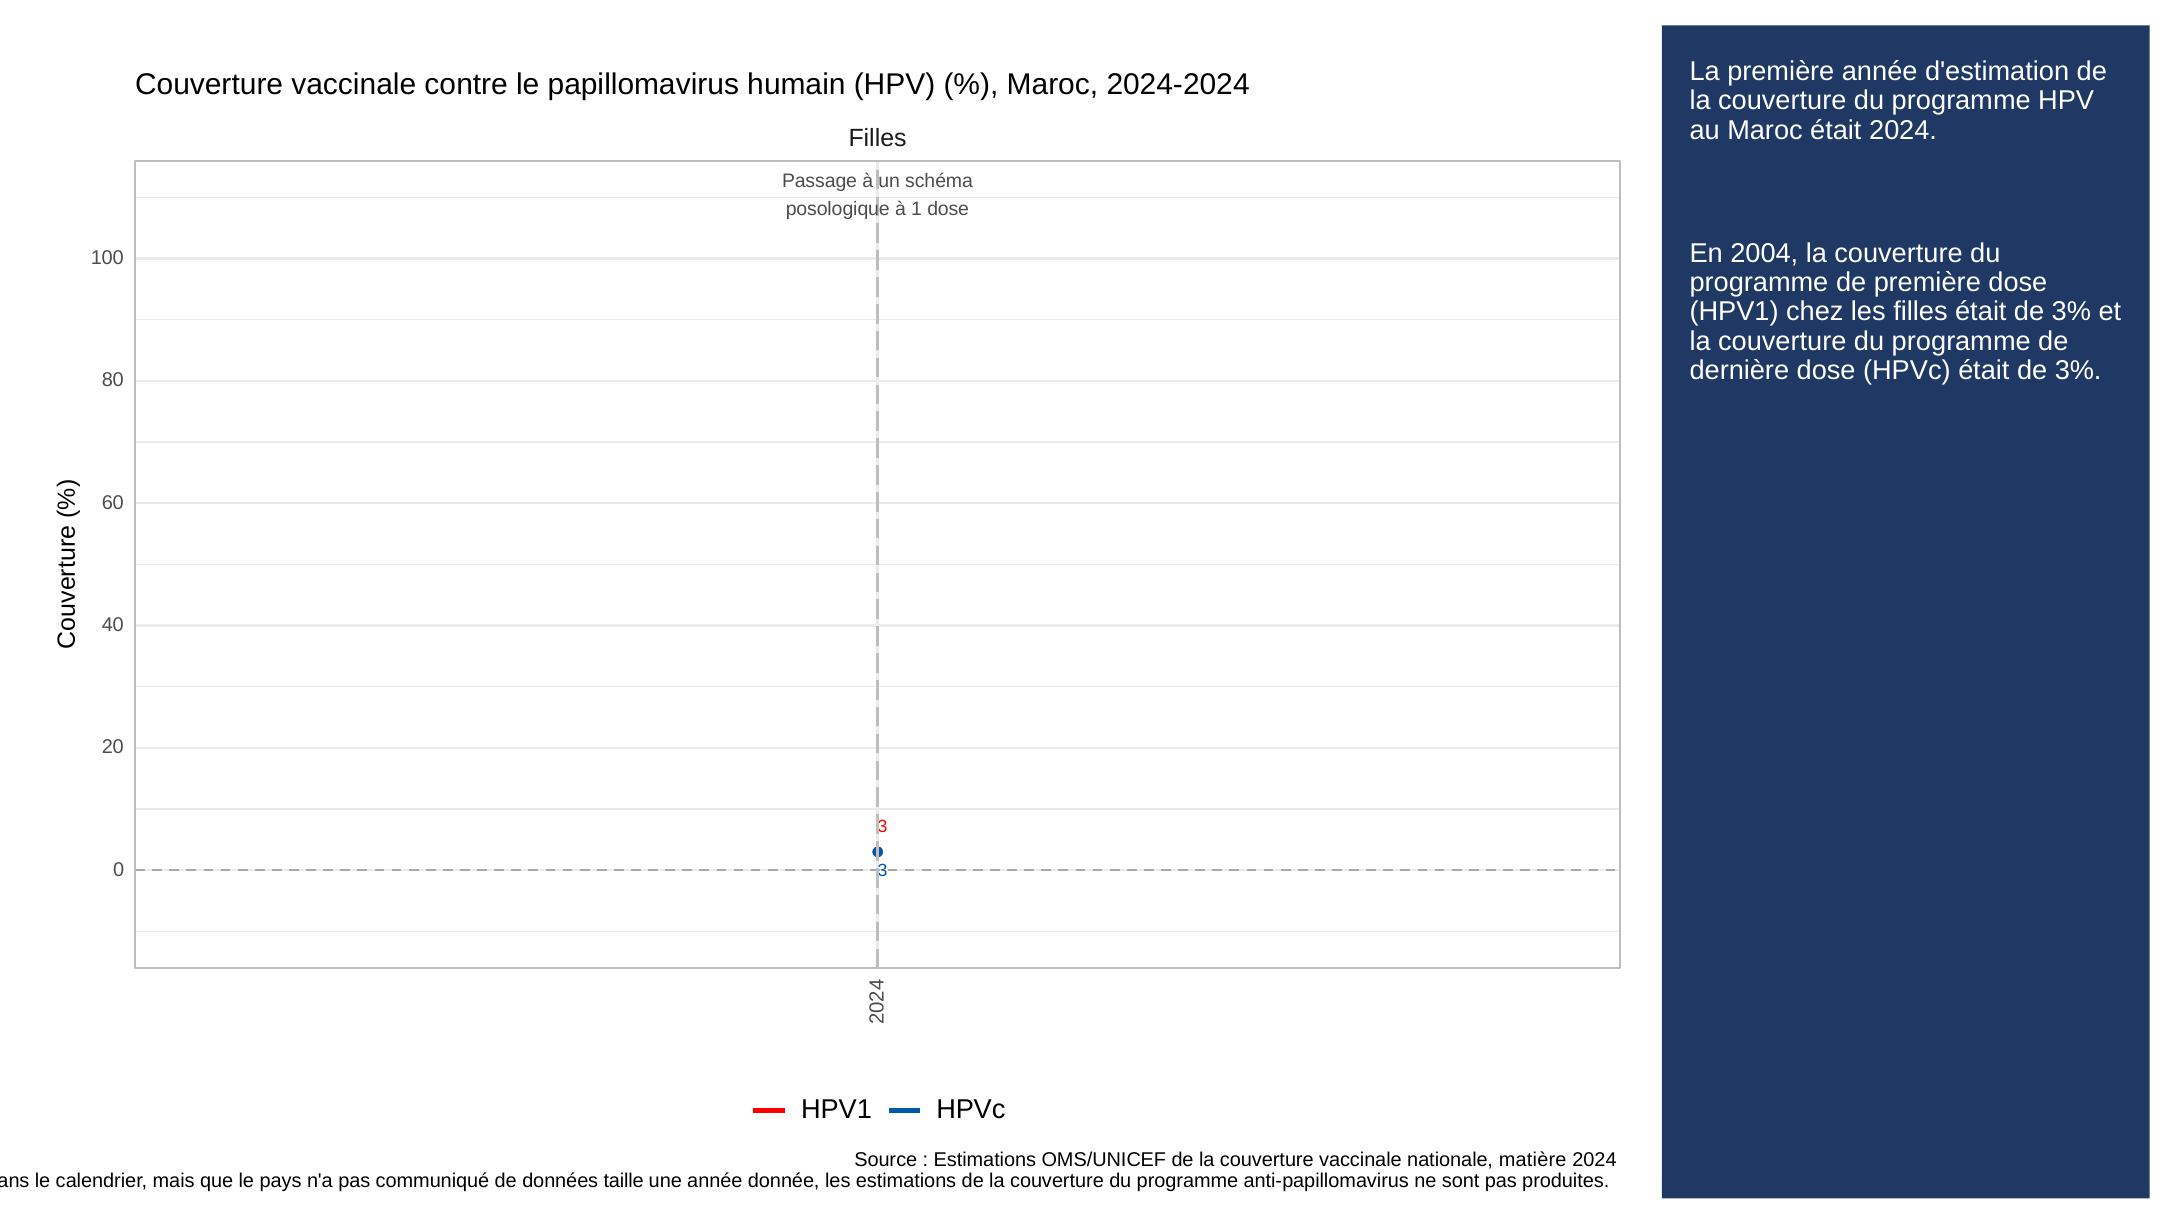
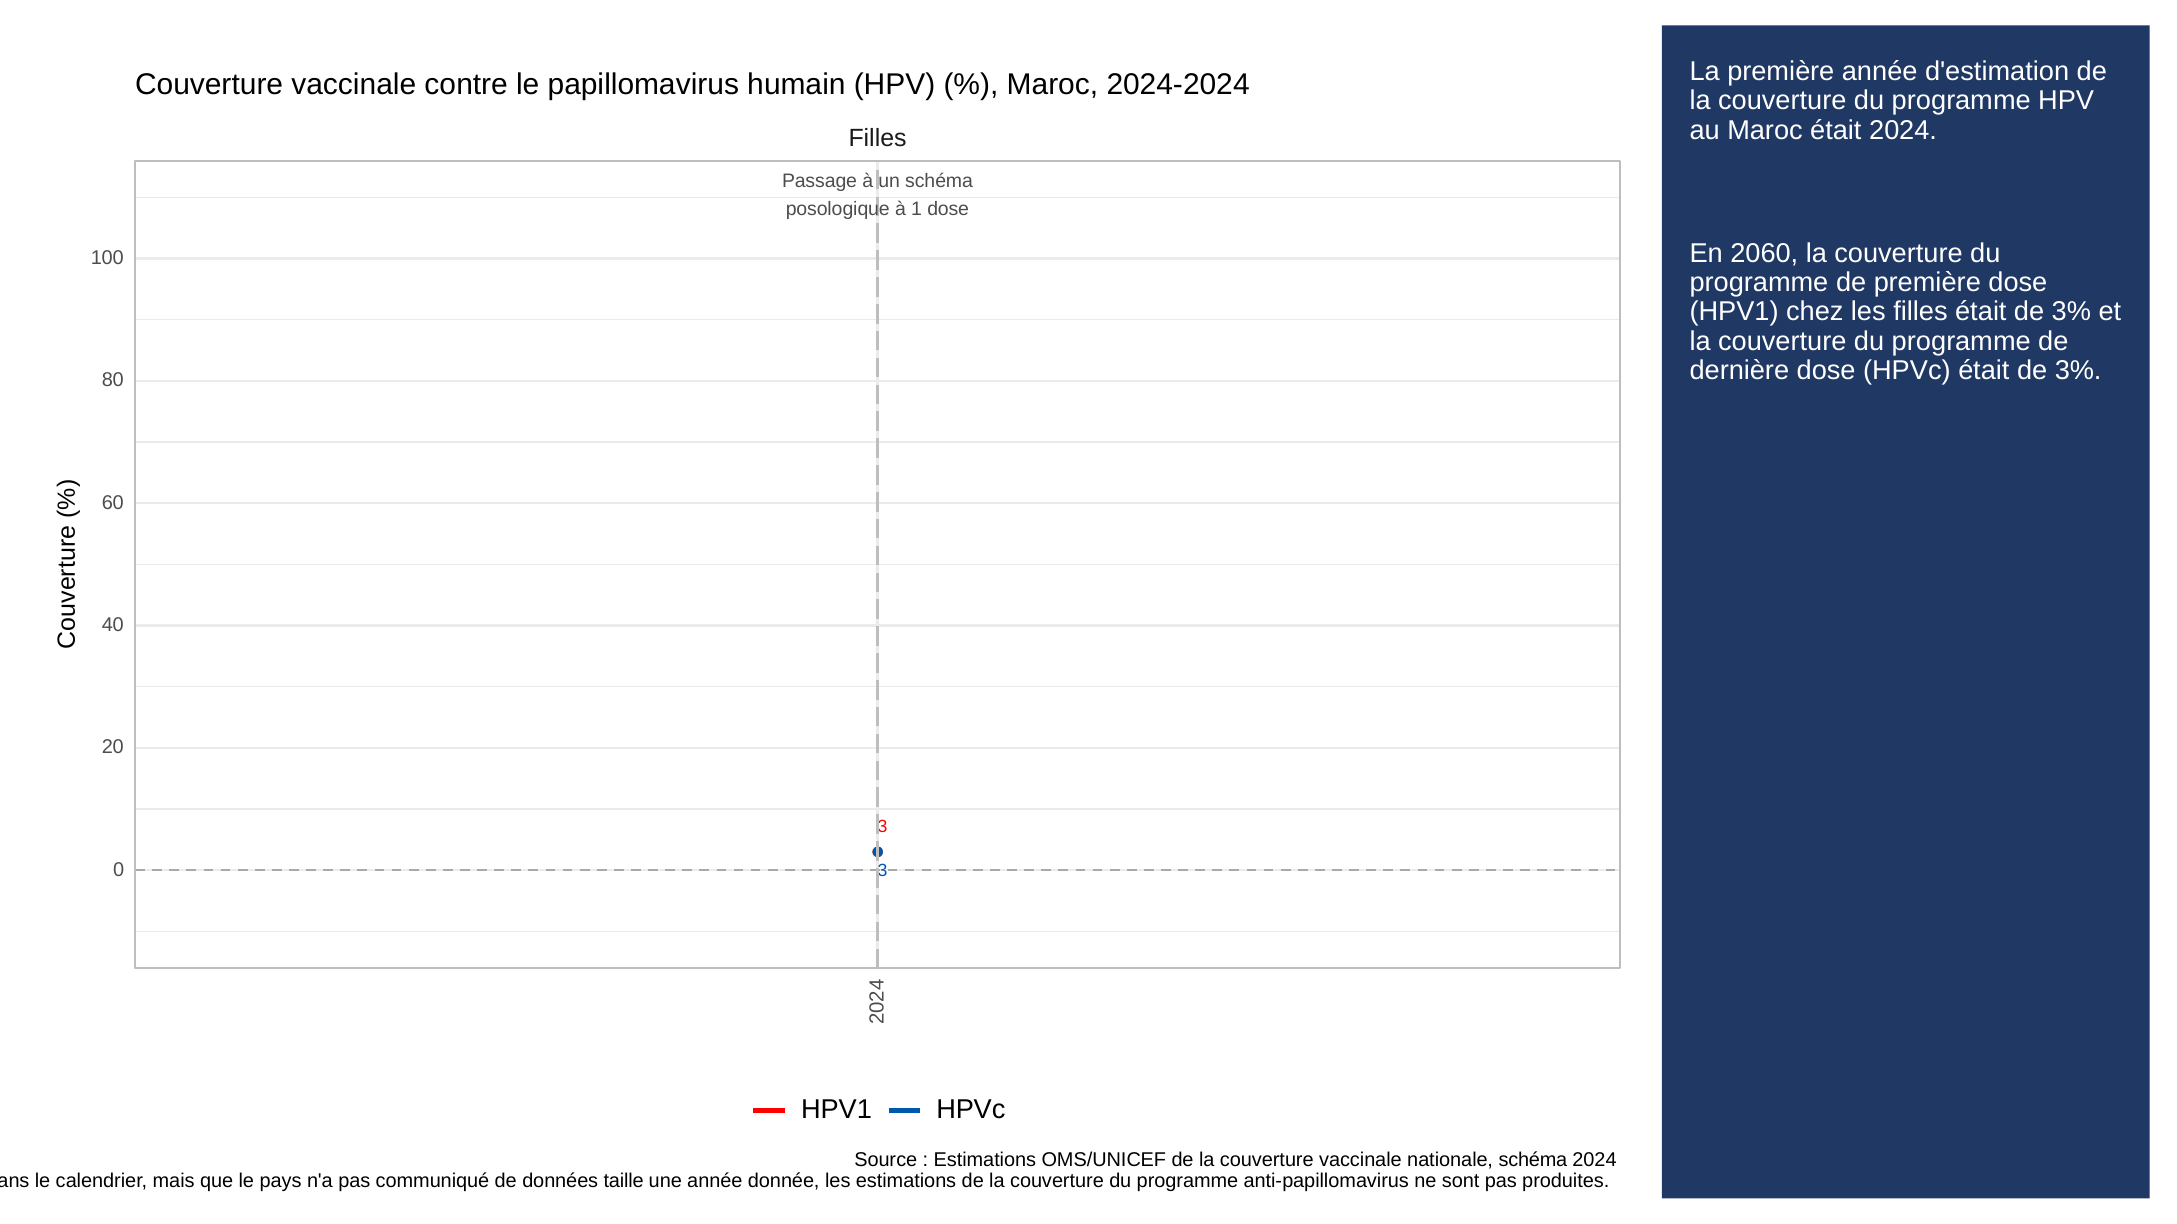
2004: 2004 -> 2060
nationale matière: matière -> schéma
